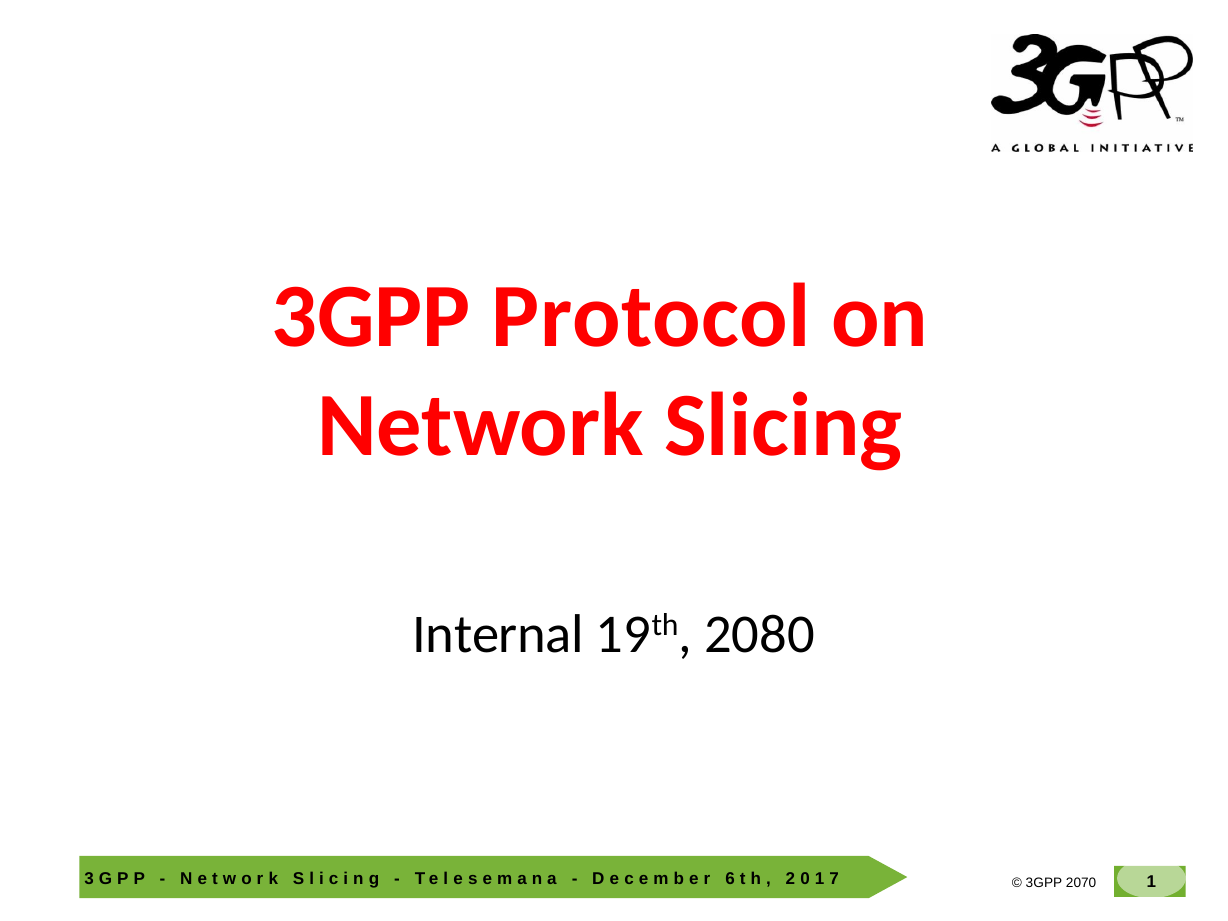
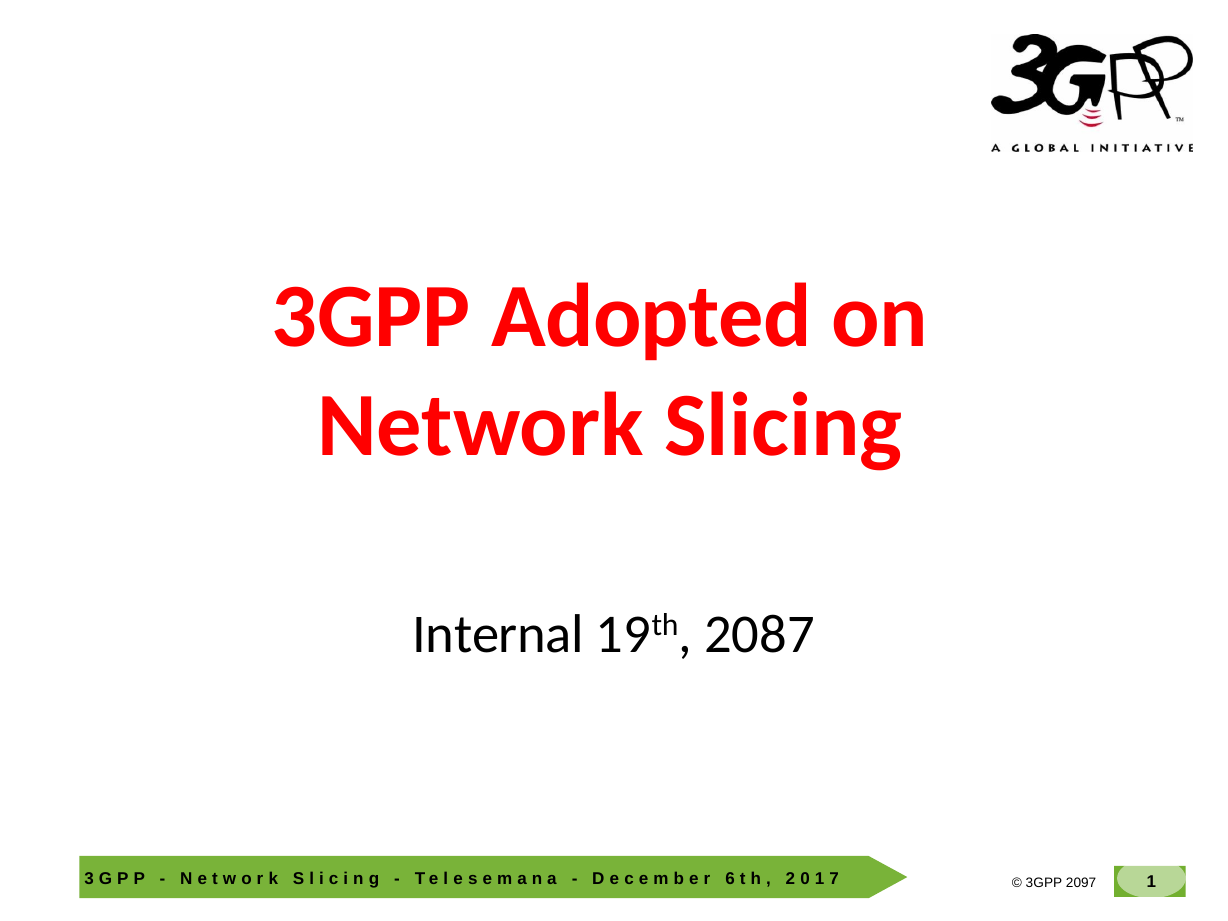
Protocol: Protocol -> Adopted
2080: 2080 -> 2087
2070: 2070 -> 2097
